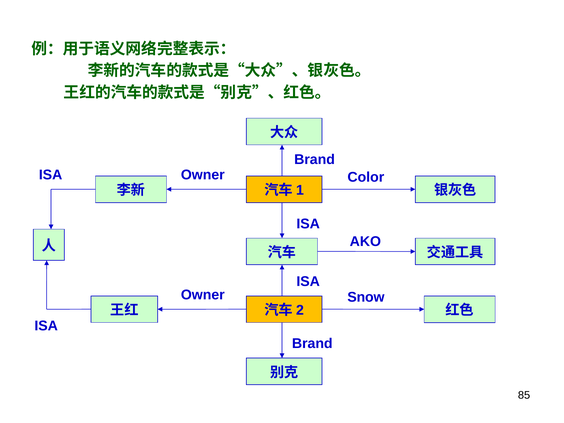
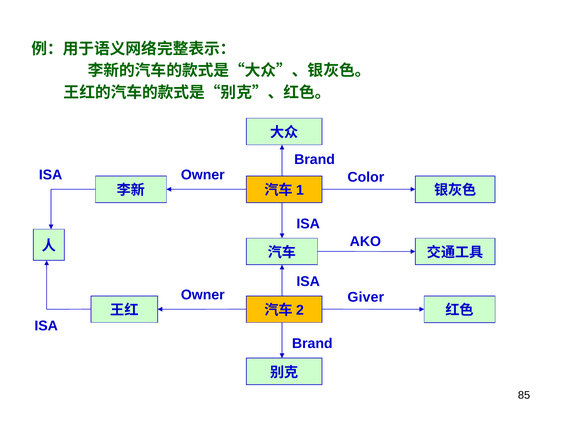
Snow: Snow -> Giver
